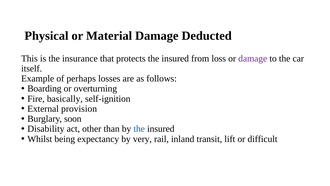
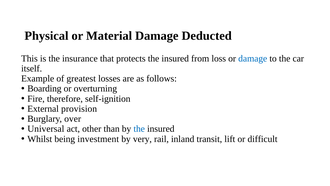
damage at (253, 58) colour: purple -> blue
perhaps: perhaps -> greatest
basically: basically -> therefore
soon: soon -> over
Disability: Disability -> Universal
expectancy: expectancy -> investment
